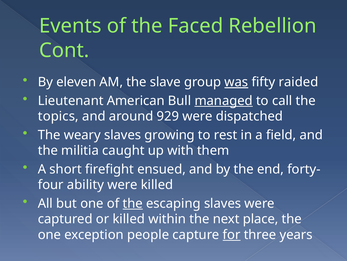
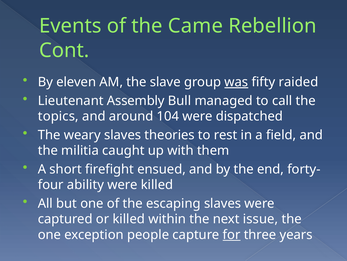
Faced: Faced -> Came
American: American -> Assembly
managed underline: present -> none
929: 929 -> 104
growing: growing -> theories
the at (133, 203) underline: present -> none
place: place -> issue
